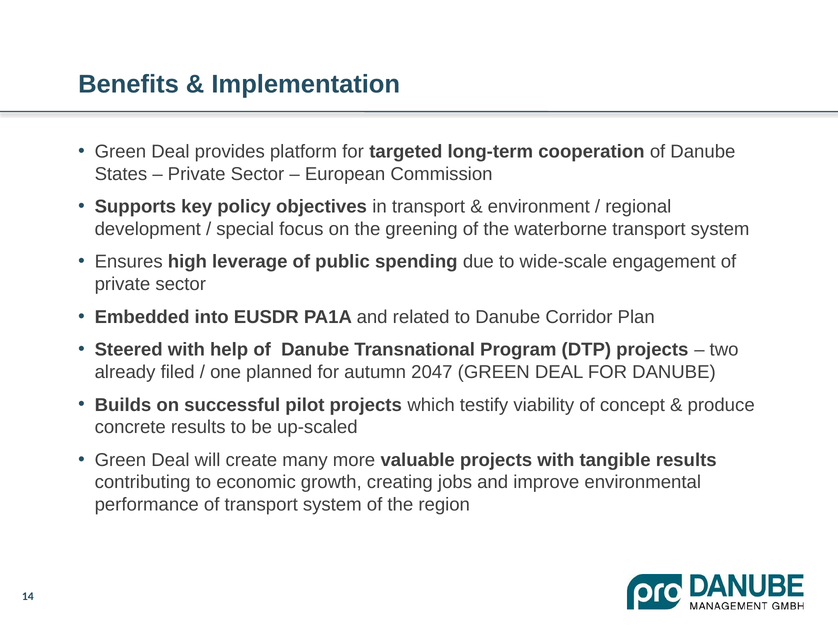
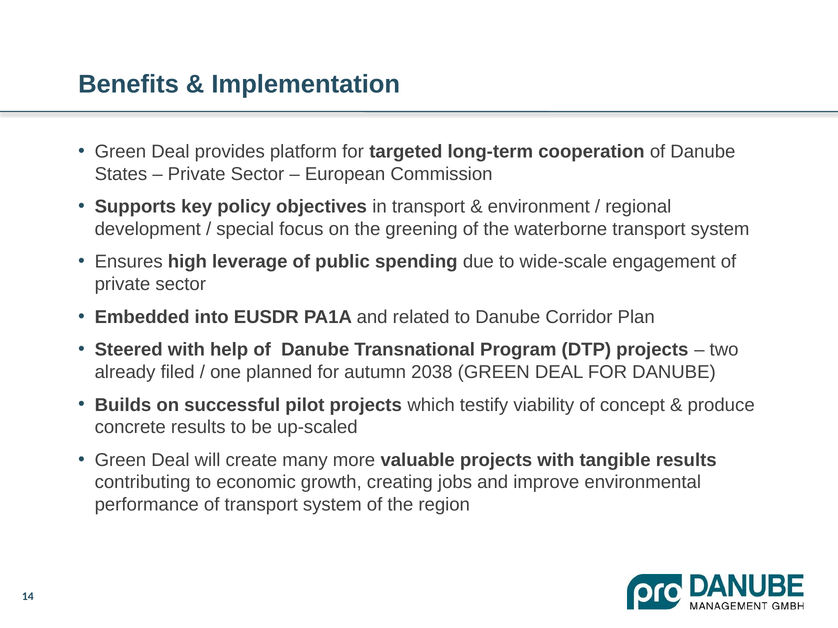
2047: 2047 -> 2038
